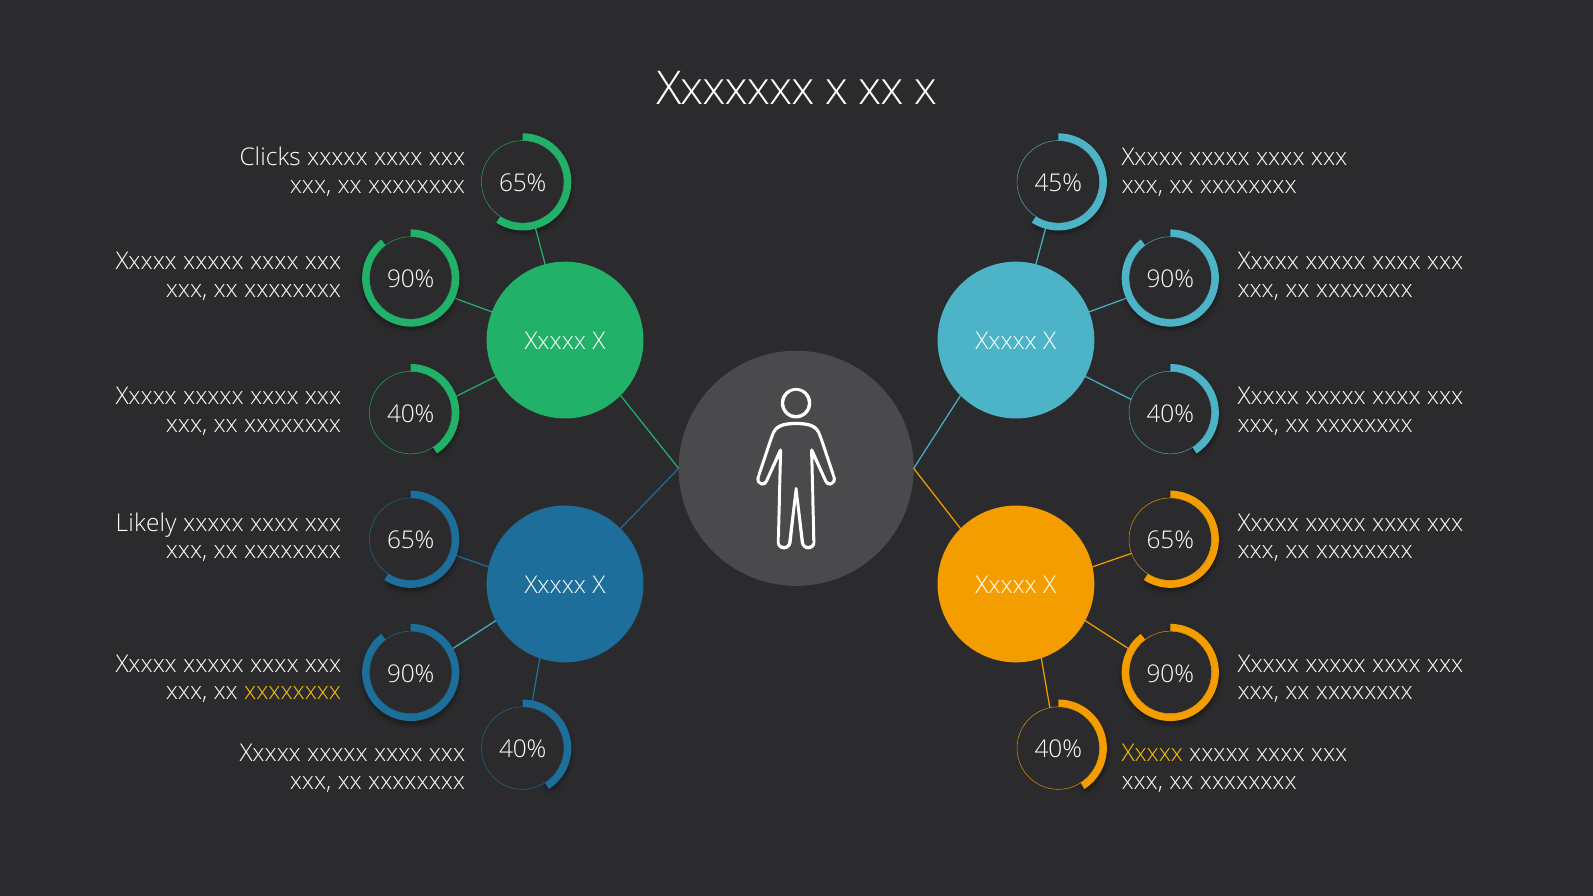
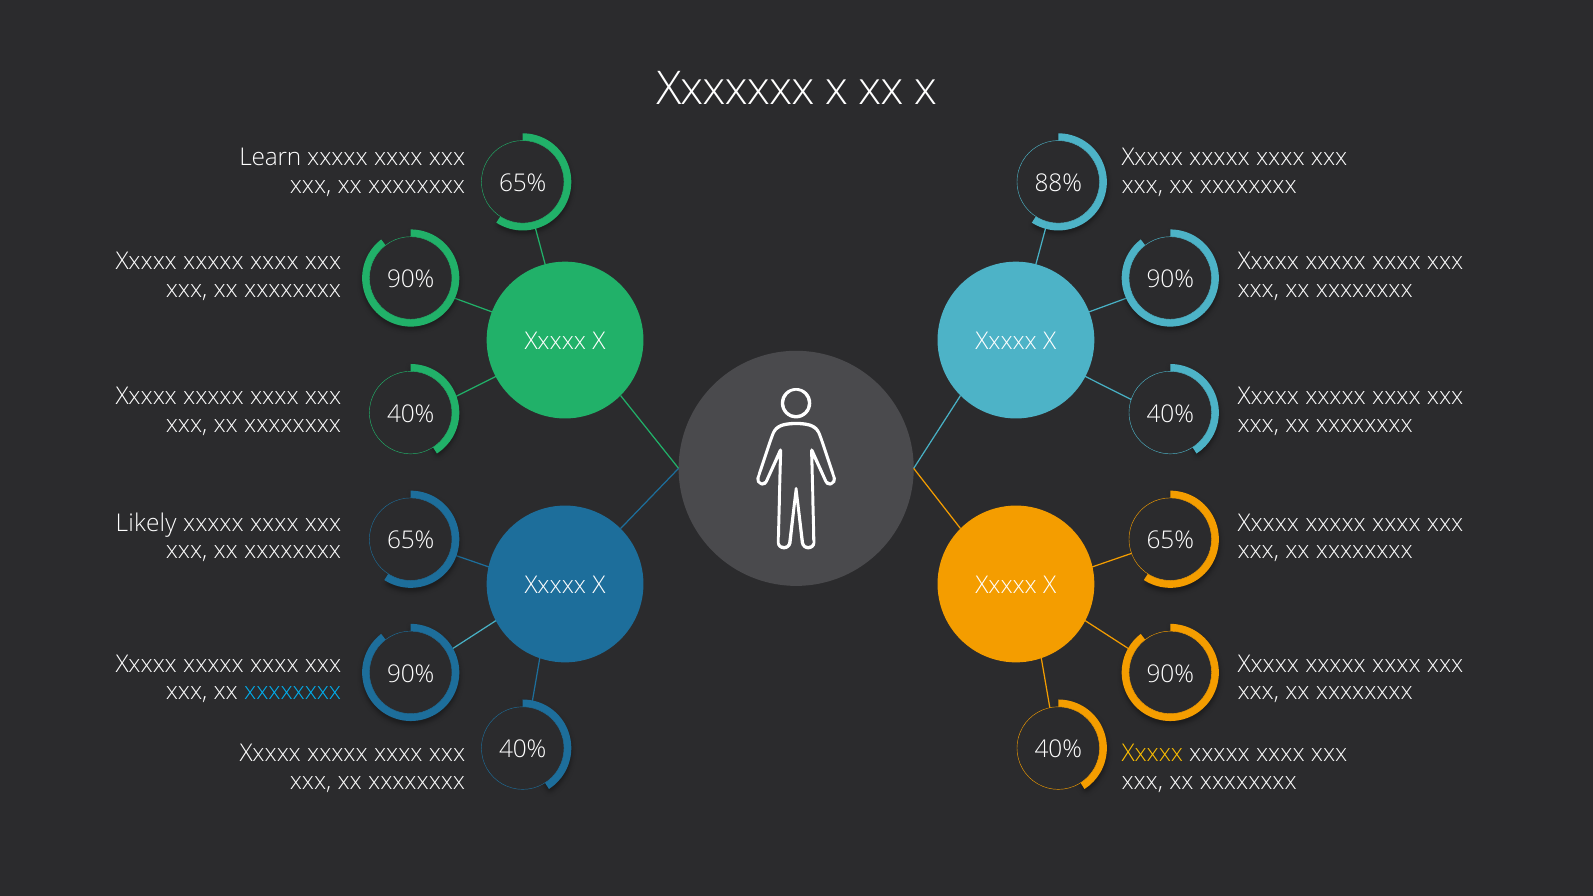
Clicks: Clicks -> Learn
45%: 45% -> 88%
xxxxxxxx at (293, 692) colour: yellow -> light blue
